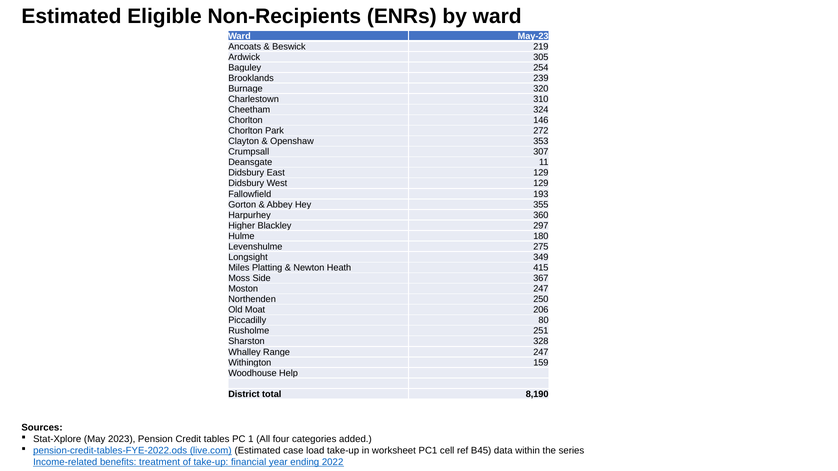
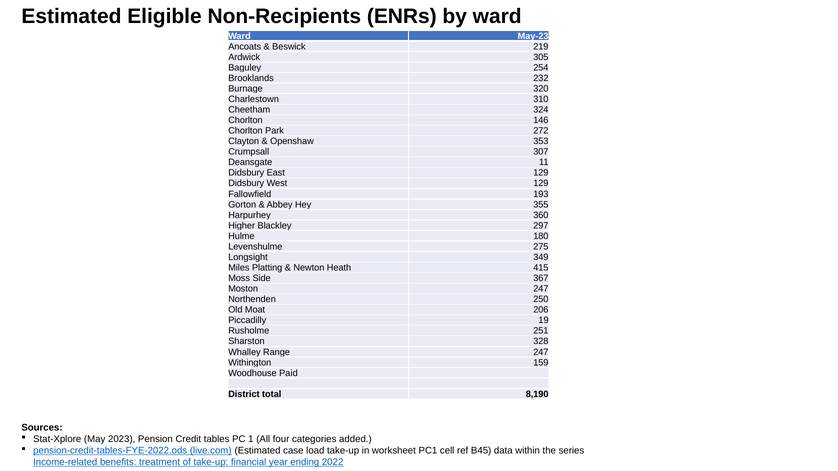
239: 239 -> 232
80: 80 -> 19
Help: Help -> Paid
